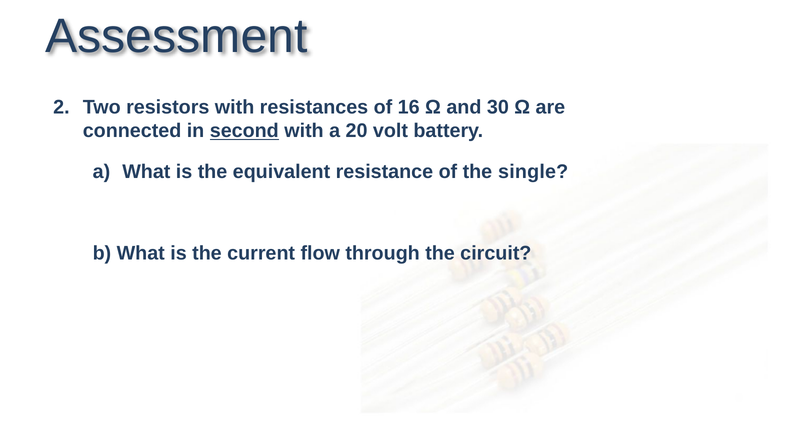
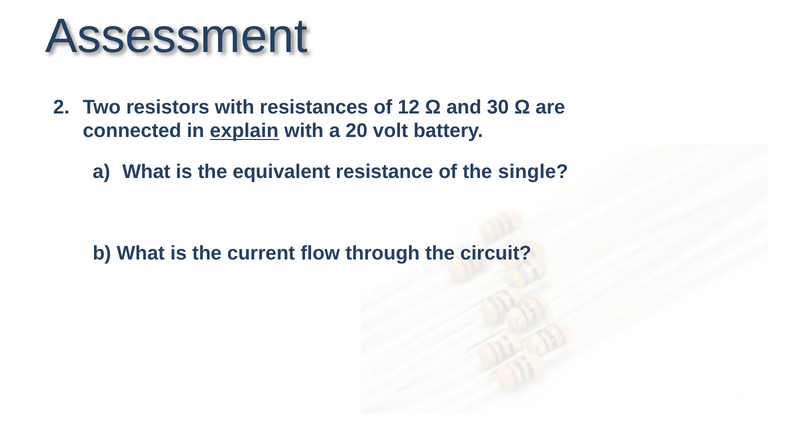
16: 16 -> 12
second: second -> explain
